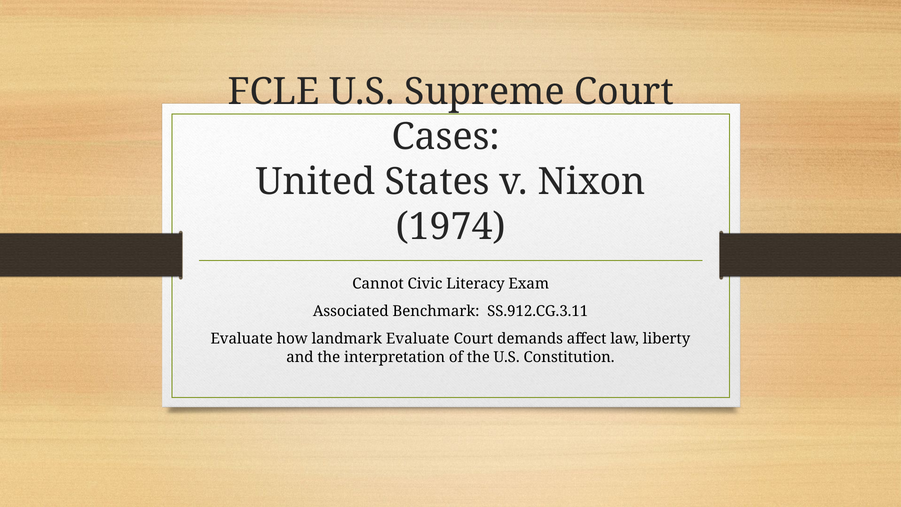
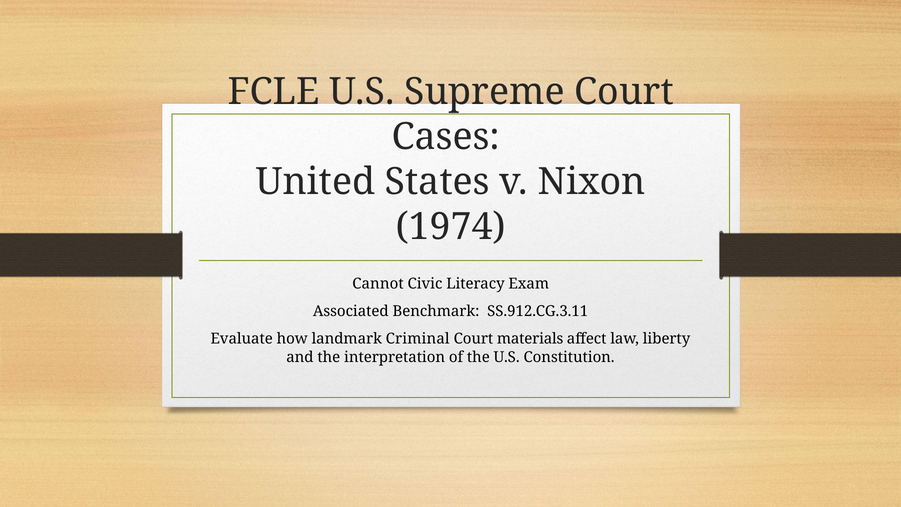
landmark Evaluate: Evaluate -> Criminal
demands: demands -> materials
